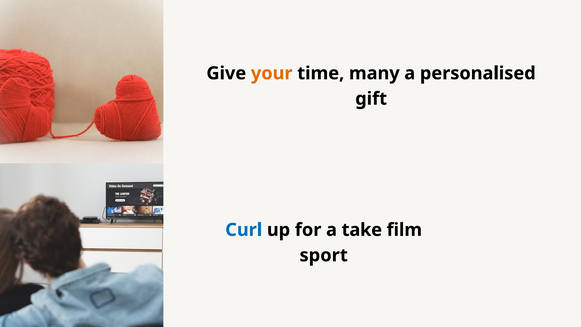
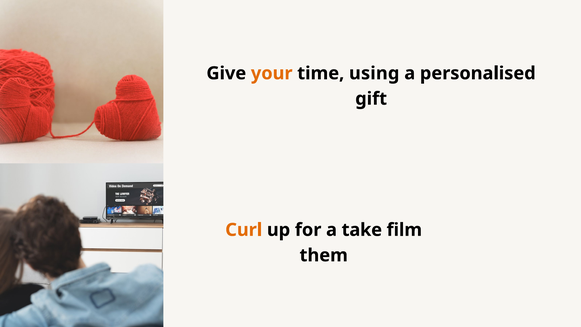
many: many -> using
Curl colour: blue -> orange
sport: sport -> them
